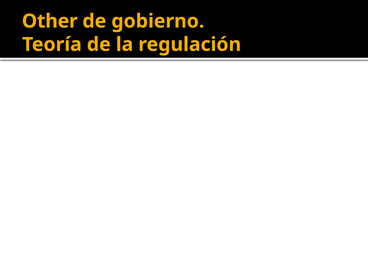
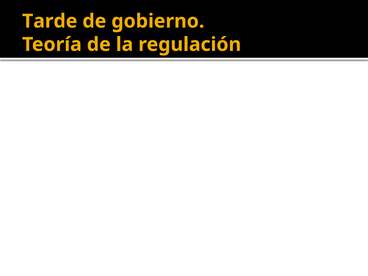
Other: Other -> Tarde
